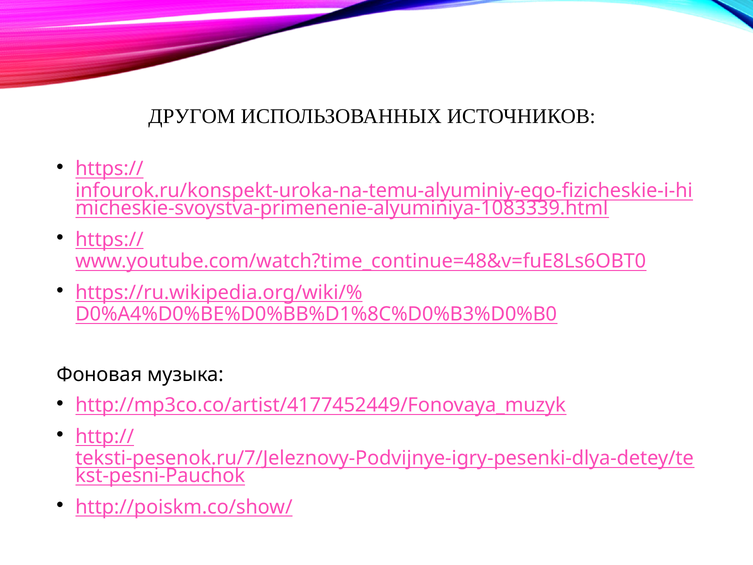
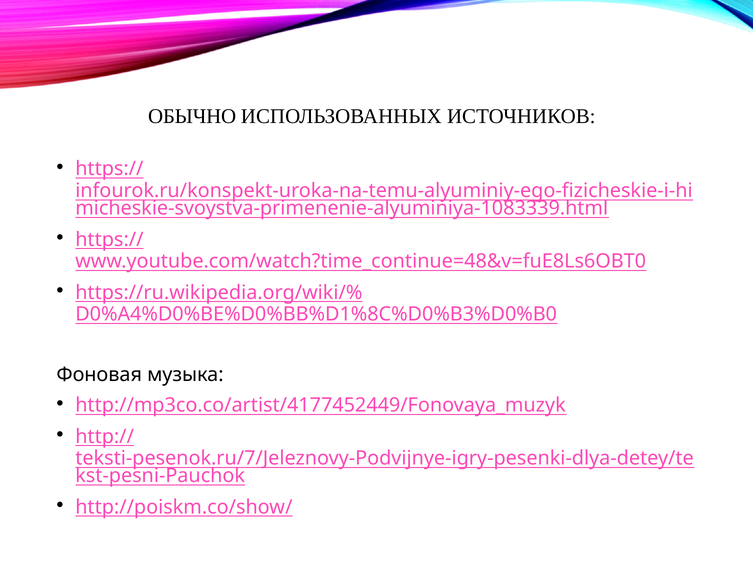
ДРУГОМ: ДРУГОМ -> ОБЫЧНО
